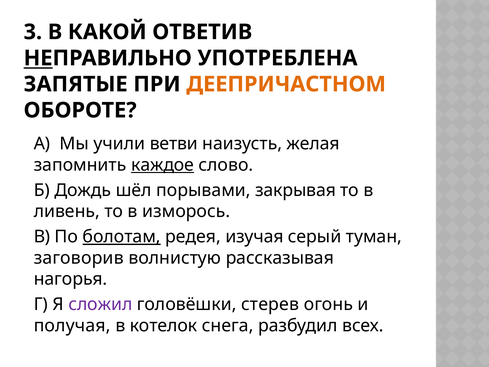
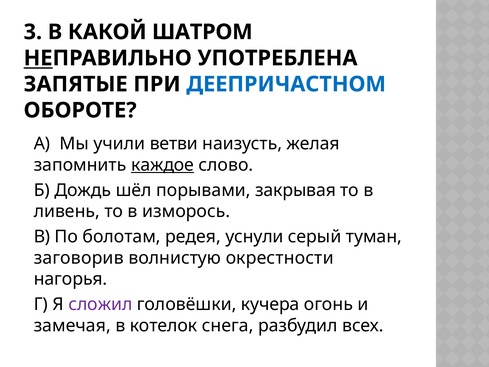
ОТВЕТИВ: ОТВЕТИВ -> ШАТРОМ
ДЕЕПРИЧАСТНОМ colour: orange -> blue
болотам underline: present -> none
изучая: изучая -> уснули
рассказывая: рассказывая -> окрестности
стерев: стерев -> кучера
получая: получая -> замечая
